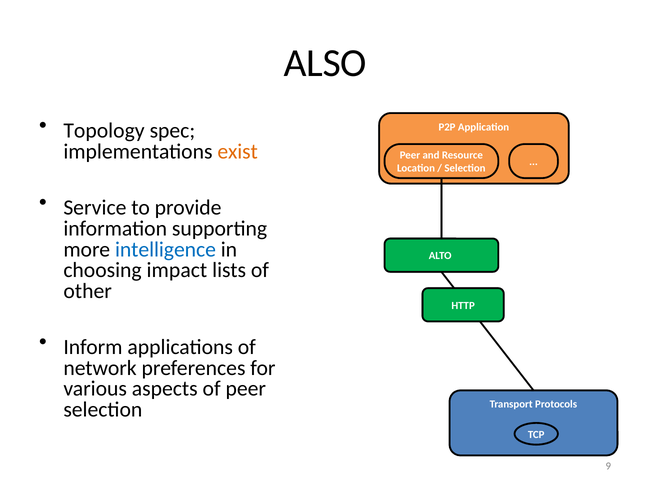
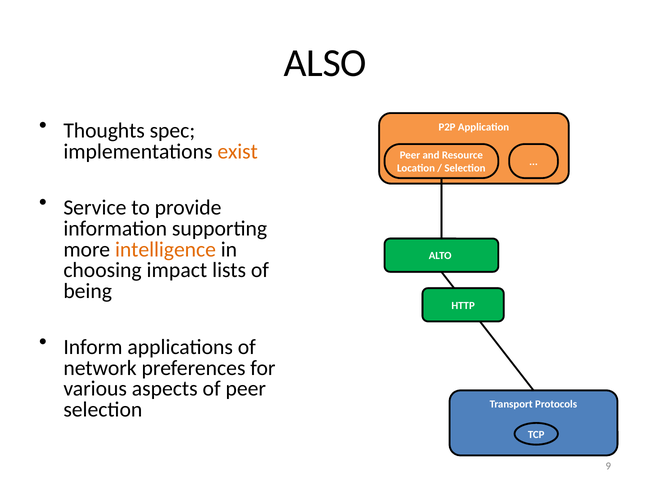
Topology: Topology -> Thoughts
intelligence colour: blue -> orange
other: other -> being
